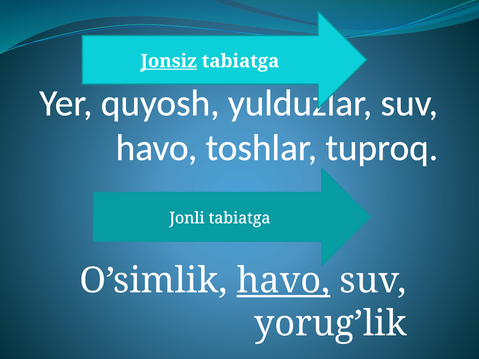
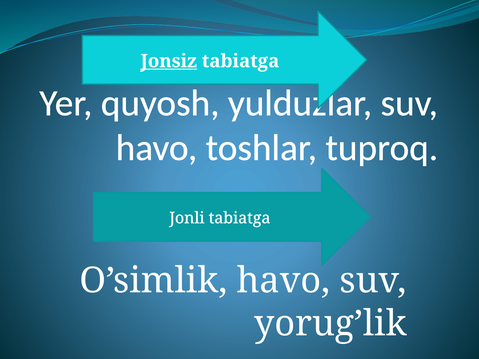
havo at (284, 281) underline: present -> none
